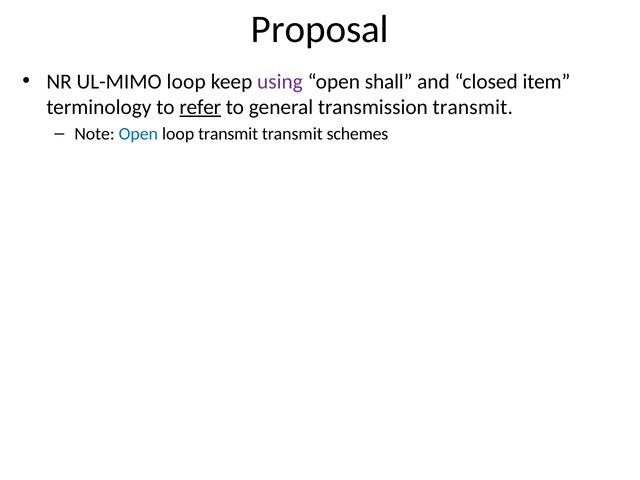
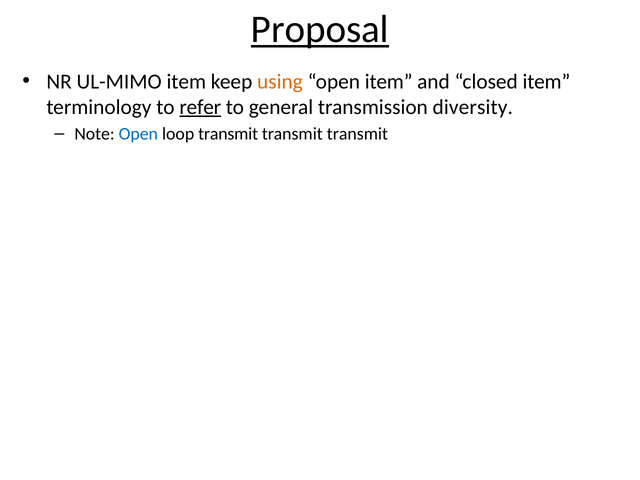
Proposal underline: none -> present
UL-MIMO loop: loop -> item
using colour: purple -> orange
open shall: shall -> item
transmission transmit: transmit -> diversity
schemes at (357, 134): schemes -> transmit
